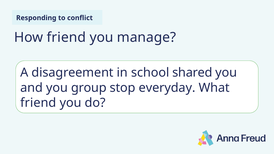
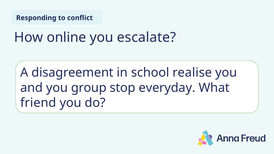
How friend: friend -> online
manage: manage -> escalate
shared: shared -> realise
